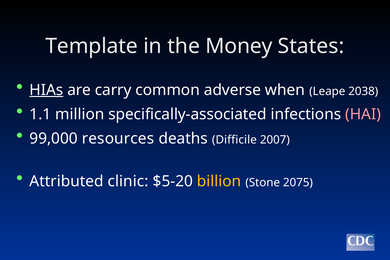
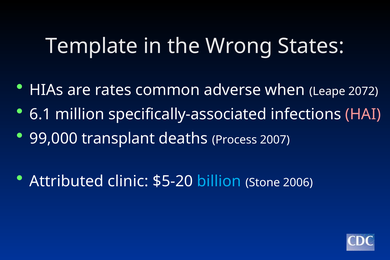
Money: Money -> Wrong
HIAs underline: present -> none
carry: carry -> rates
2038: 2038 -> 2072
1.1: 1.1 -> 6.1
resources: resources -> transplant
Difficile: Difficile -> Process
billion colour: yellow -> light blue
2075: 2075 -> 2006
